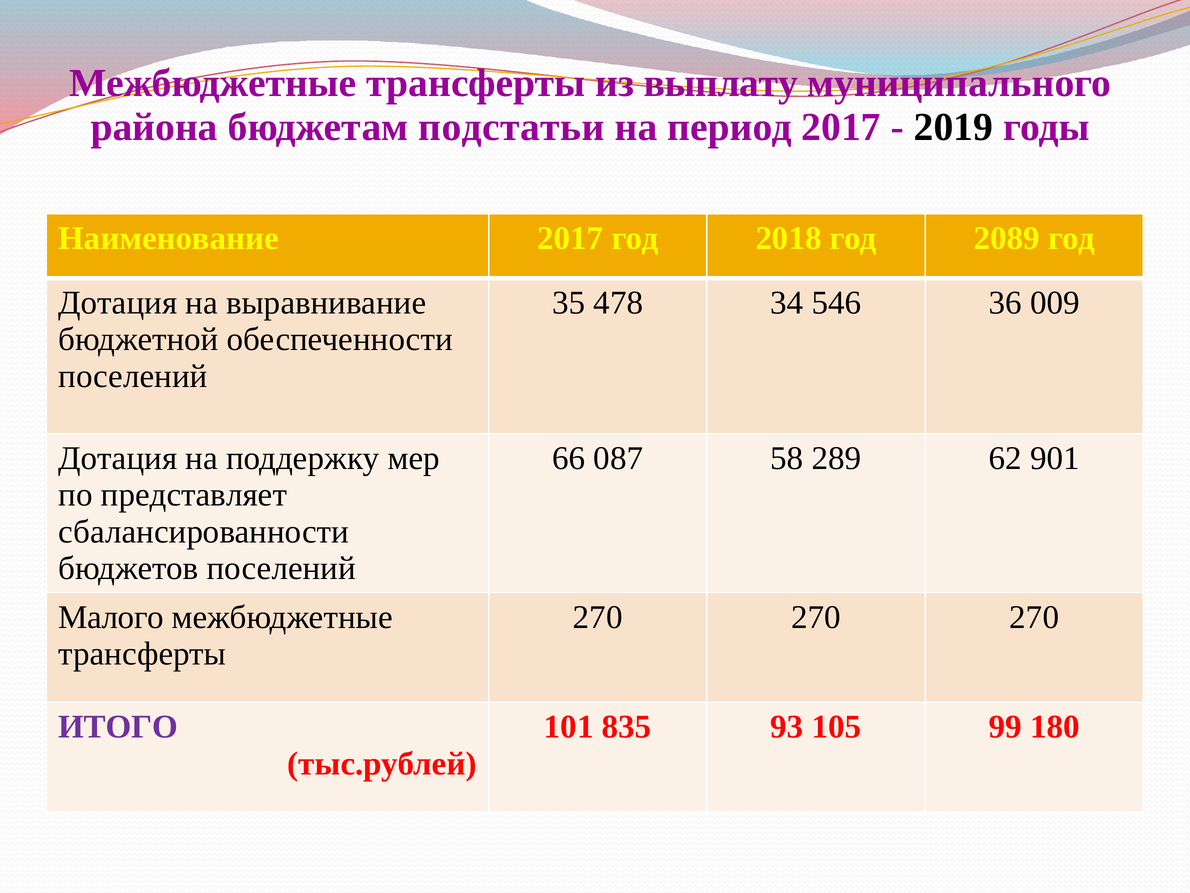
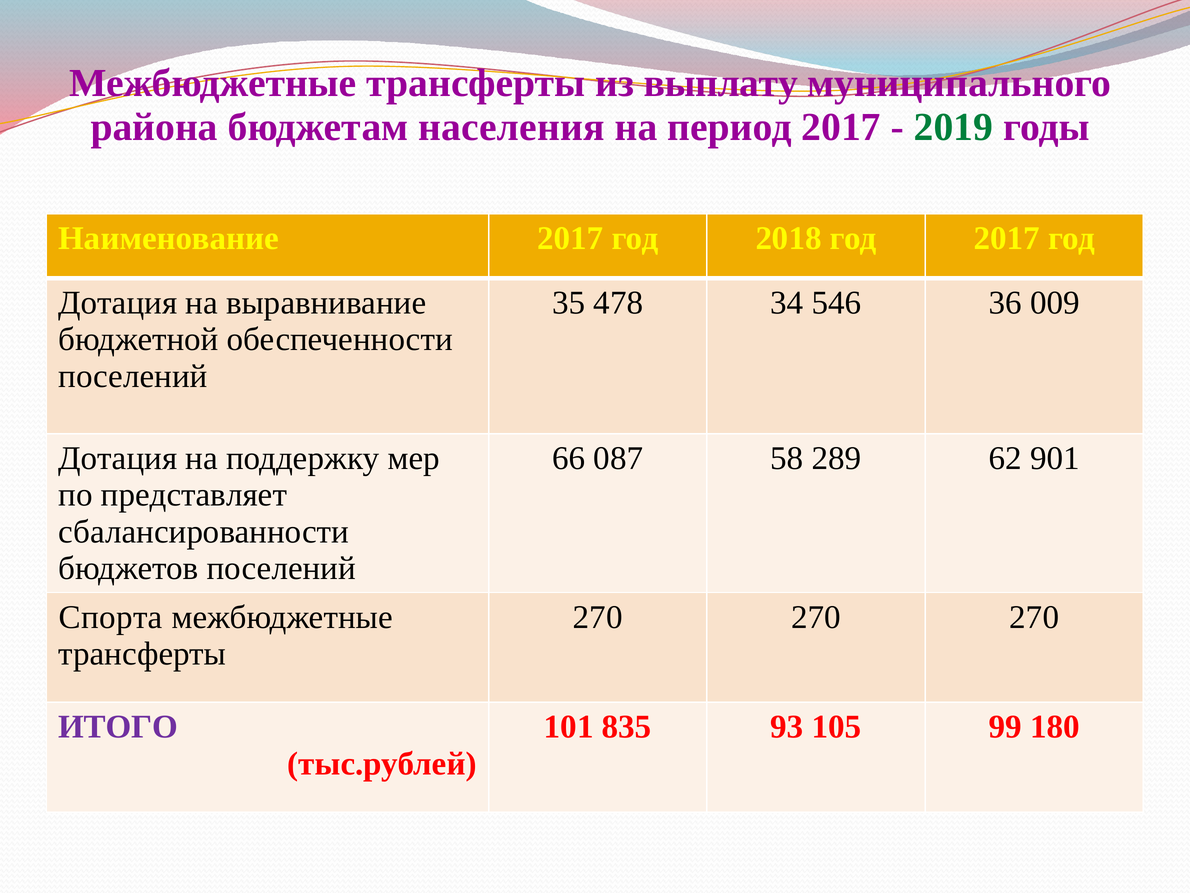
подстатьи: подстатьи -> населения
2019 colour: black -> green
год 2089: 2089 -> 2017
Малого: Малого -> Спорта
